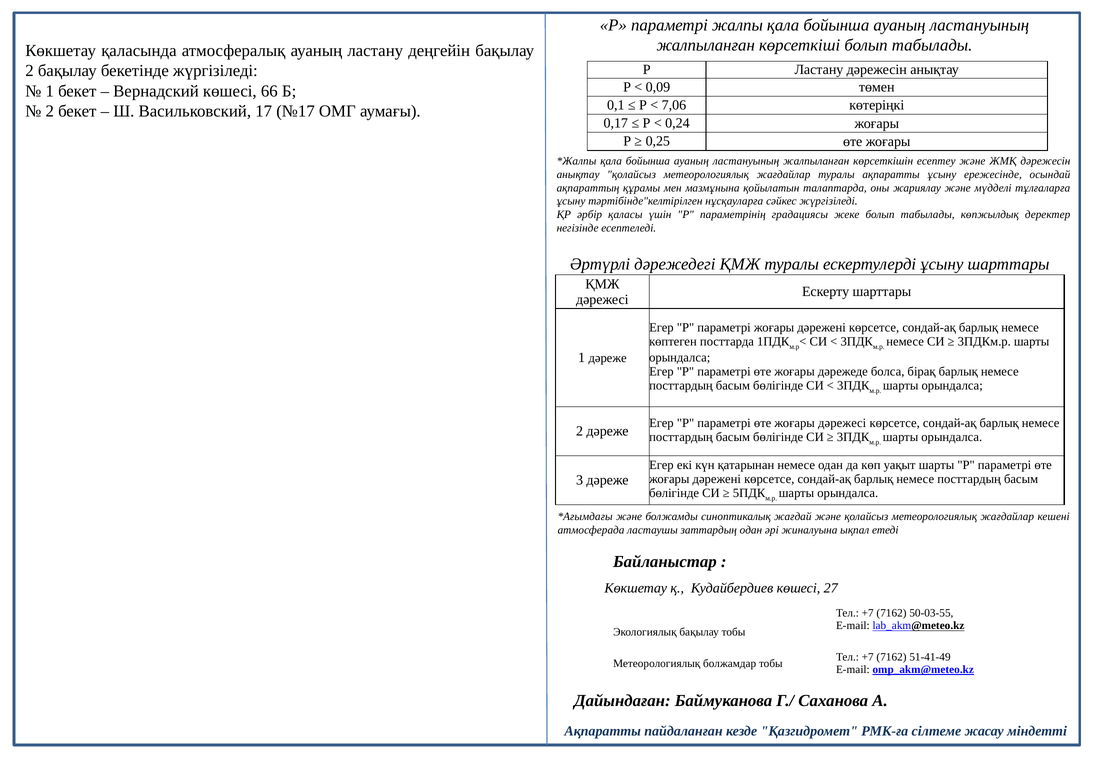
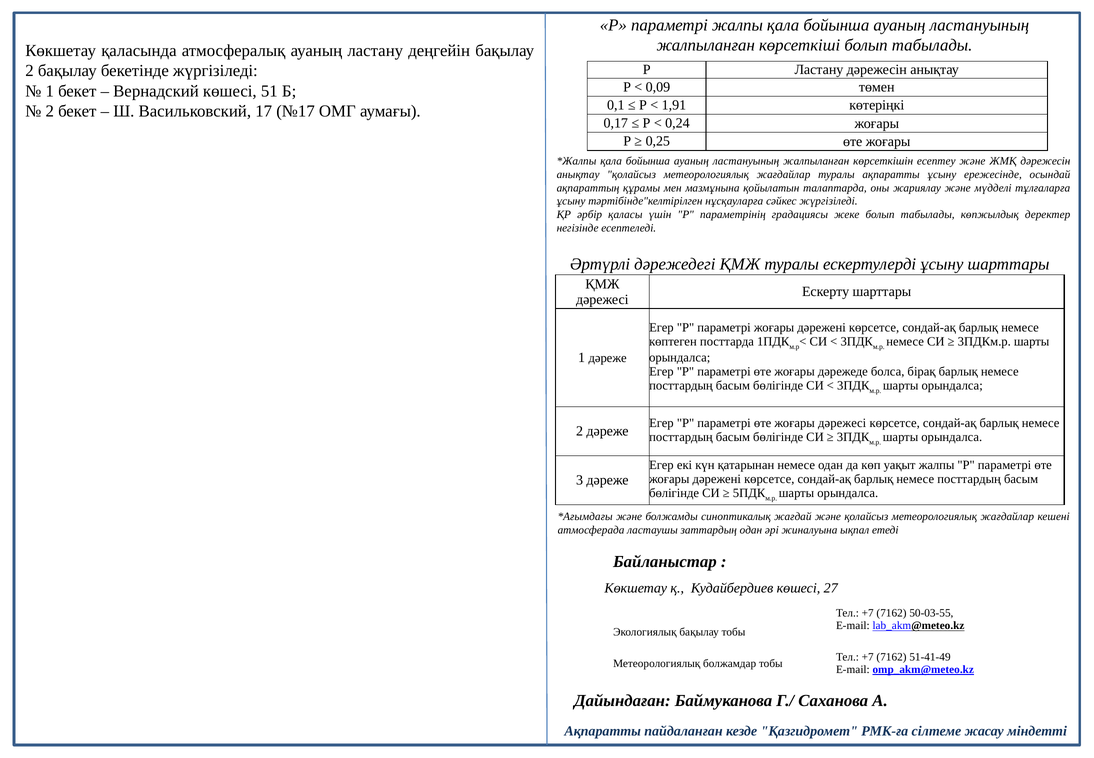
66: 66 -> 51
7,06: 7,06 -> 1,91
уақыт шарты: шарты -> жалпы
